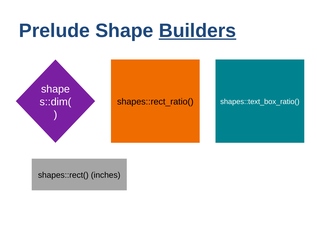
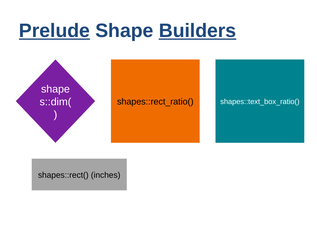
Prelude underline: none -> present
